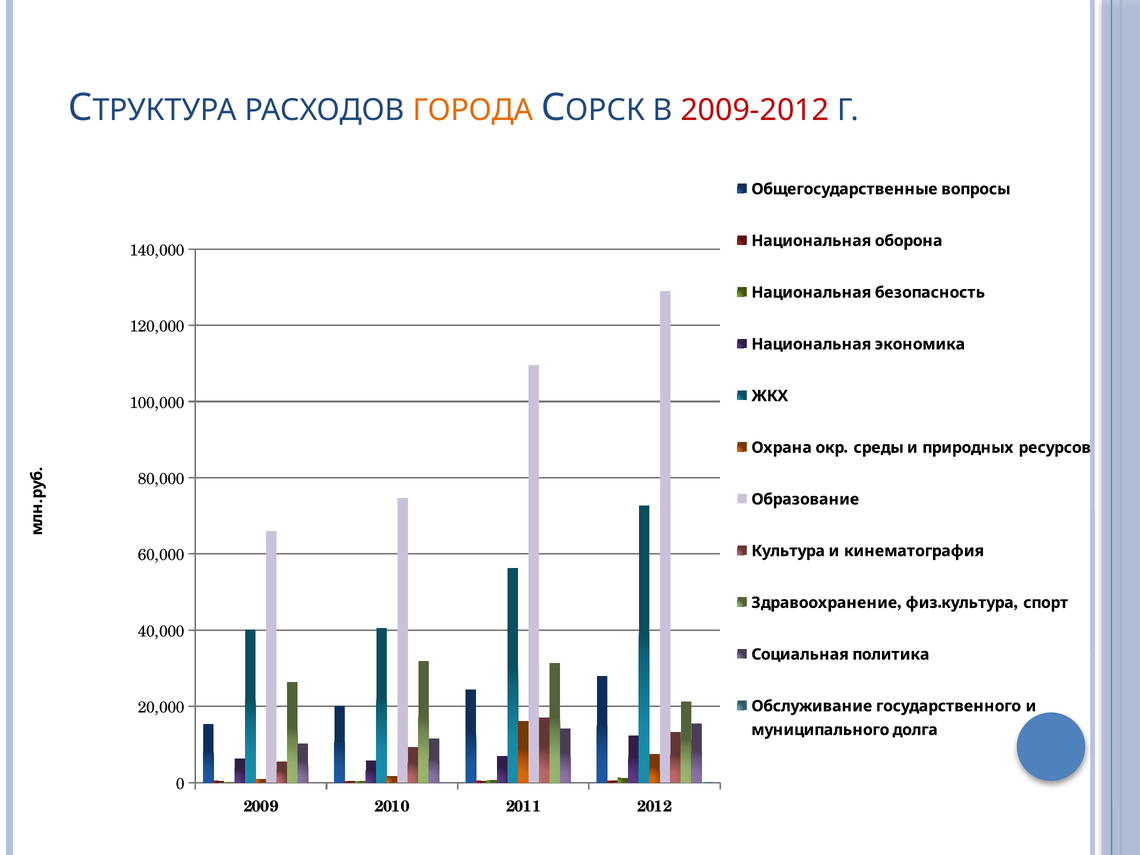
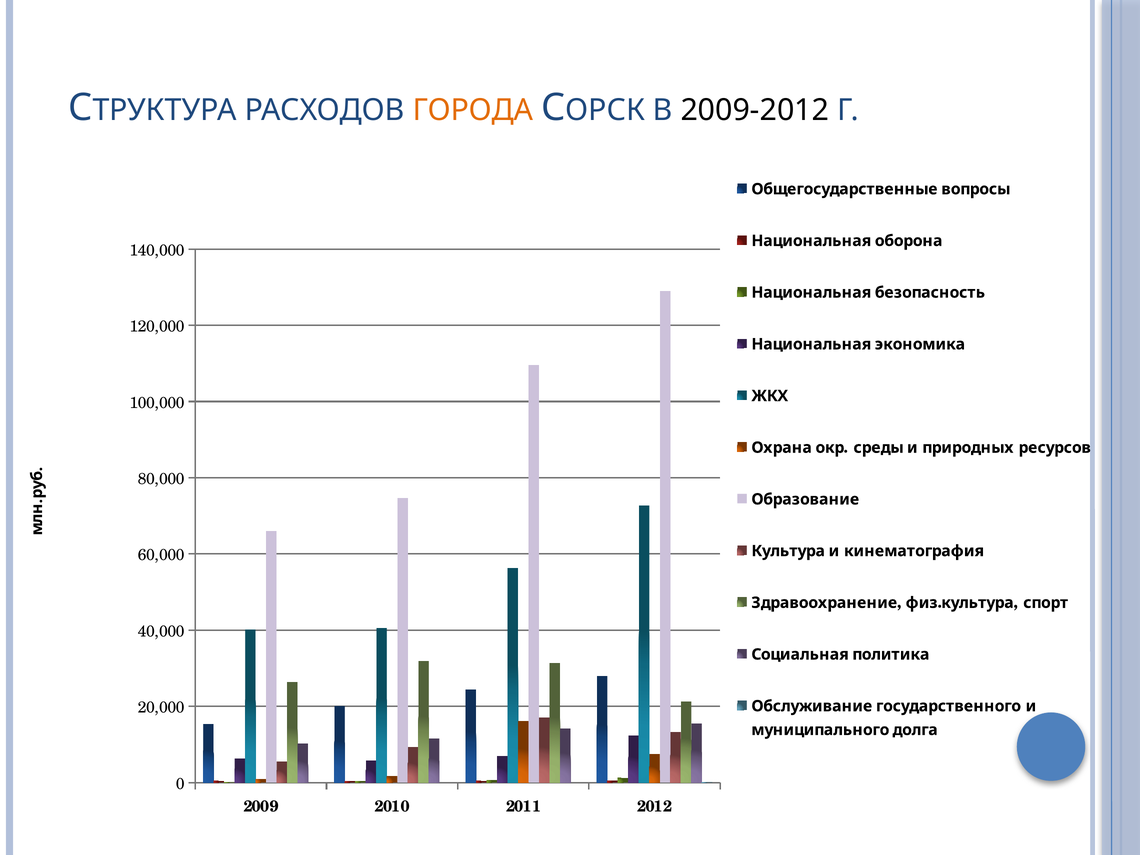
2009-2012 colour: red -> black
